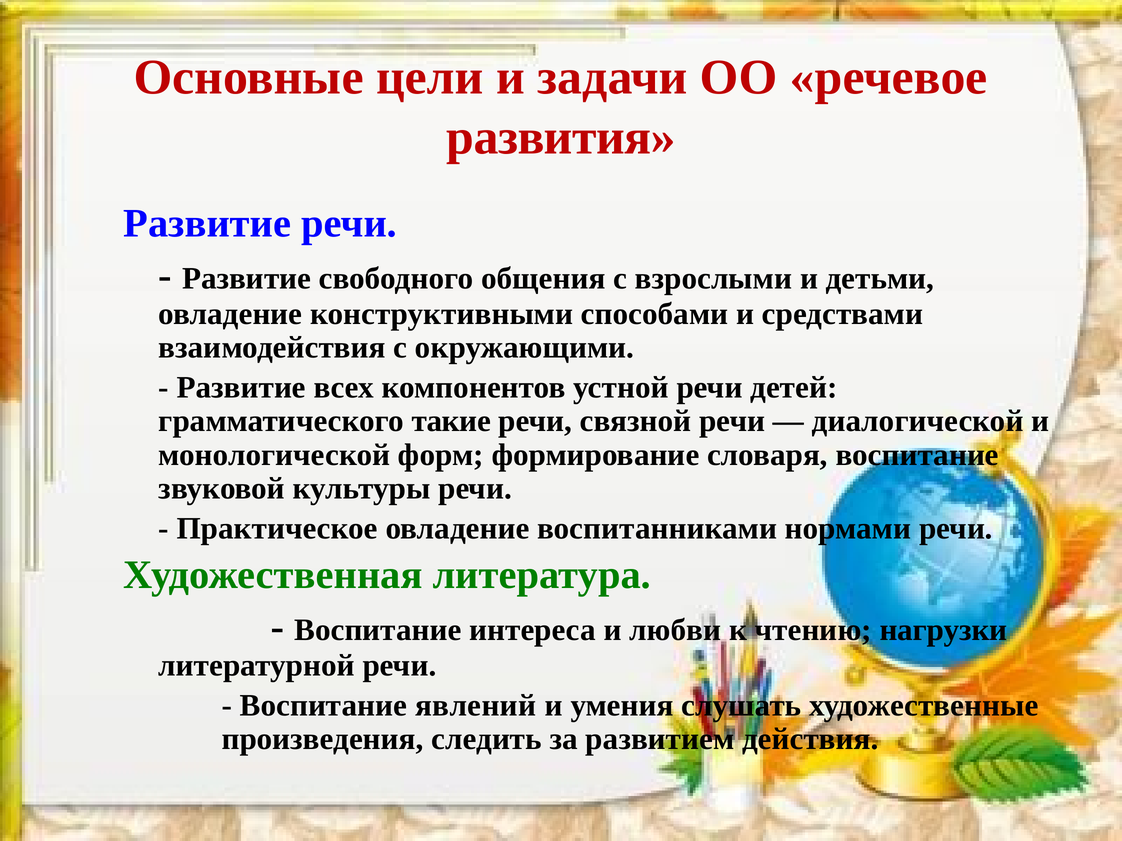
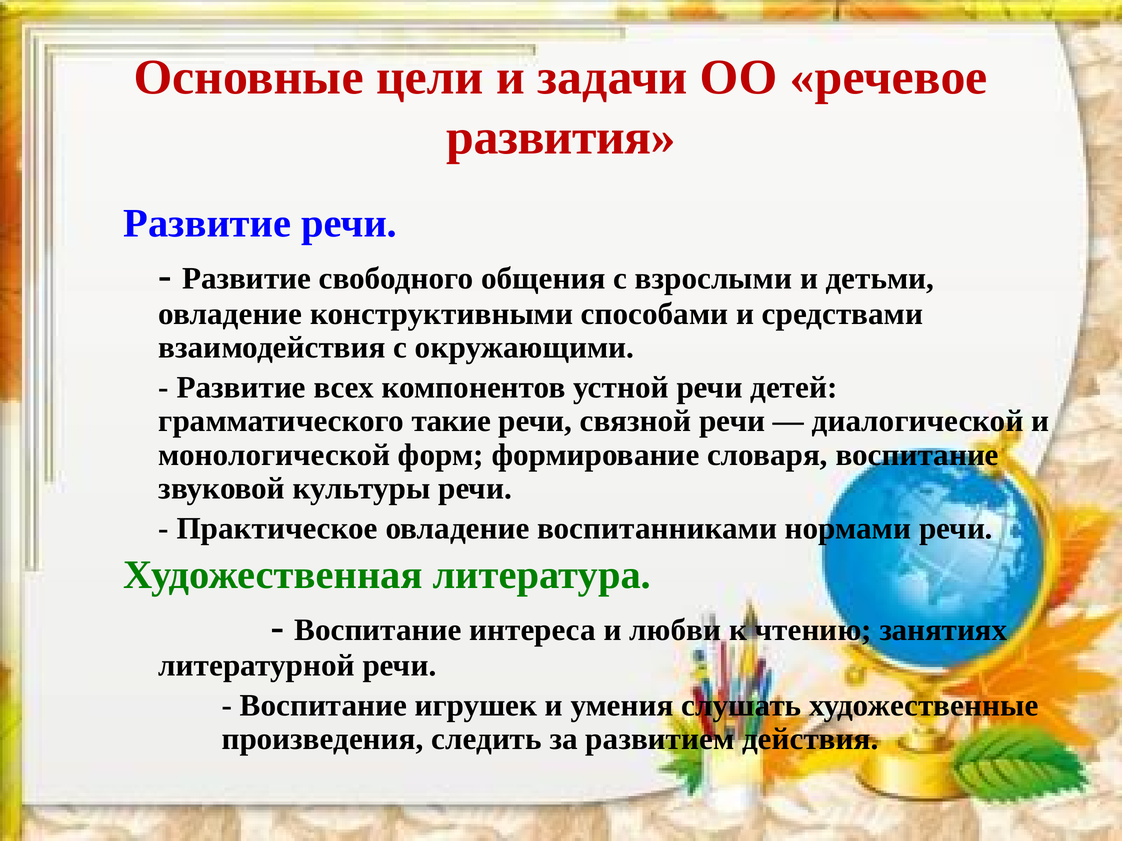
нагрузки: нагрузки -> занятиях
явлений: явлений -> игрушек
